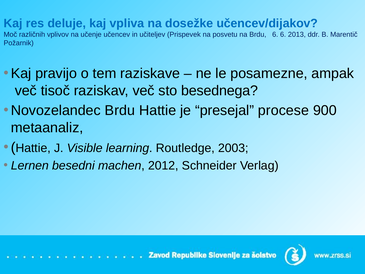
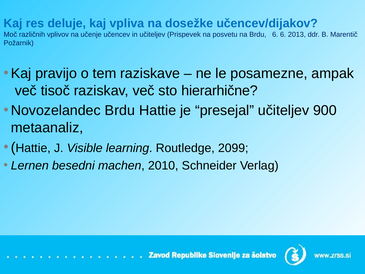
besednega: besednega -> hierarhične
presejal procese: procese -> učiteljev
2003: 2003 -> 2099
2012: 2012 -> 2010
